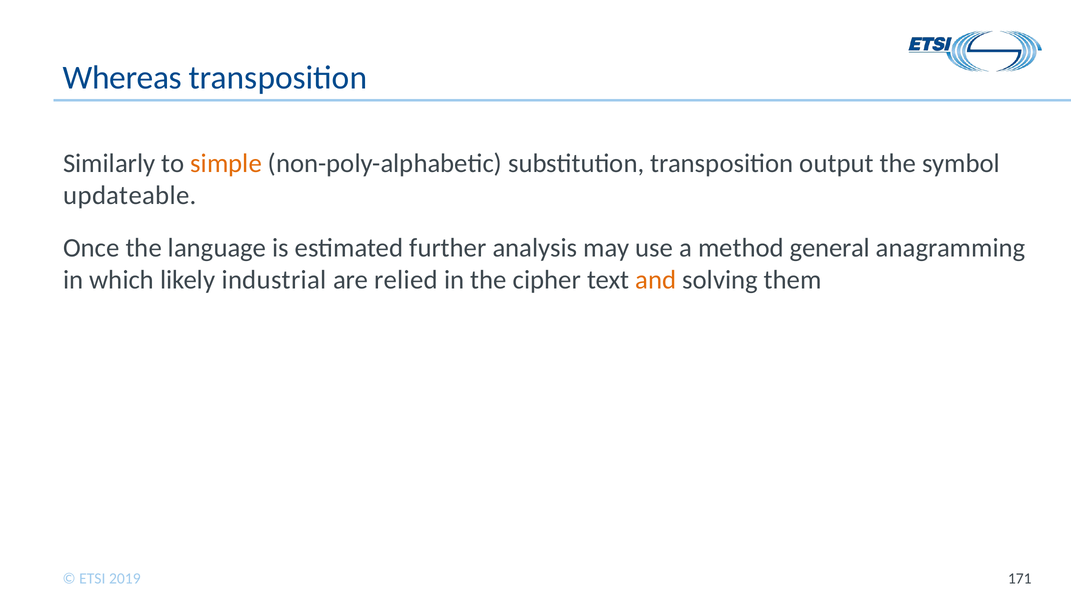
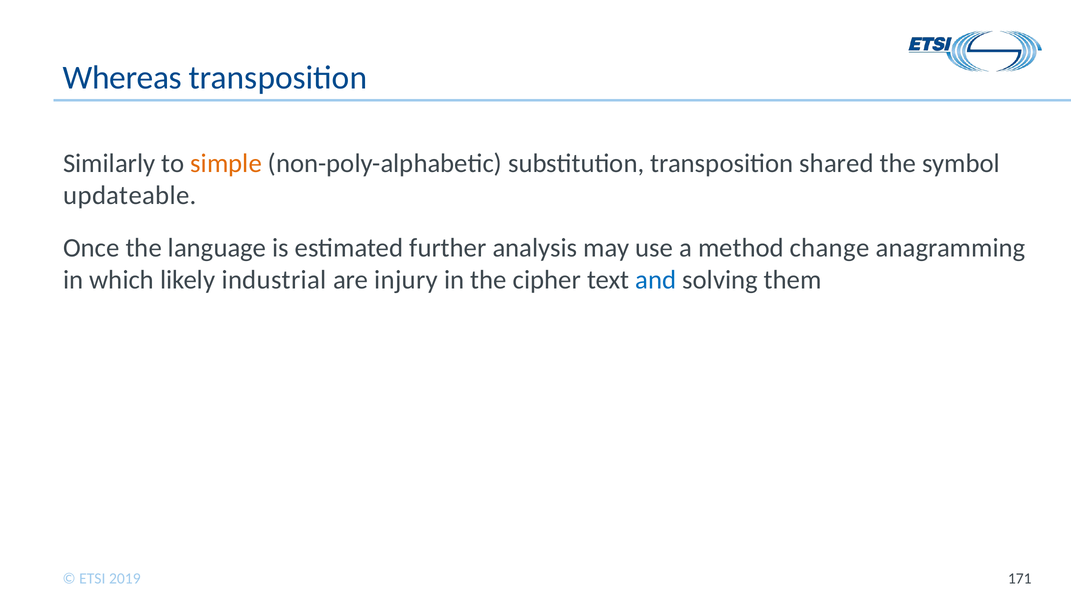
output: output -> shared
general: general -> change
relied: relied -> injury
and colour: orange -> blue
